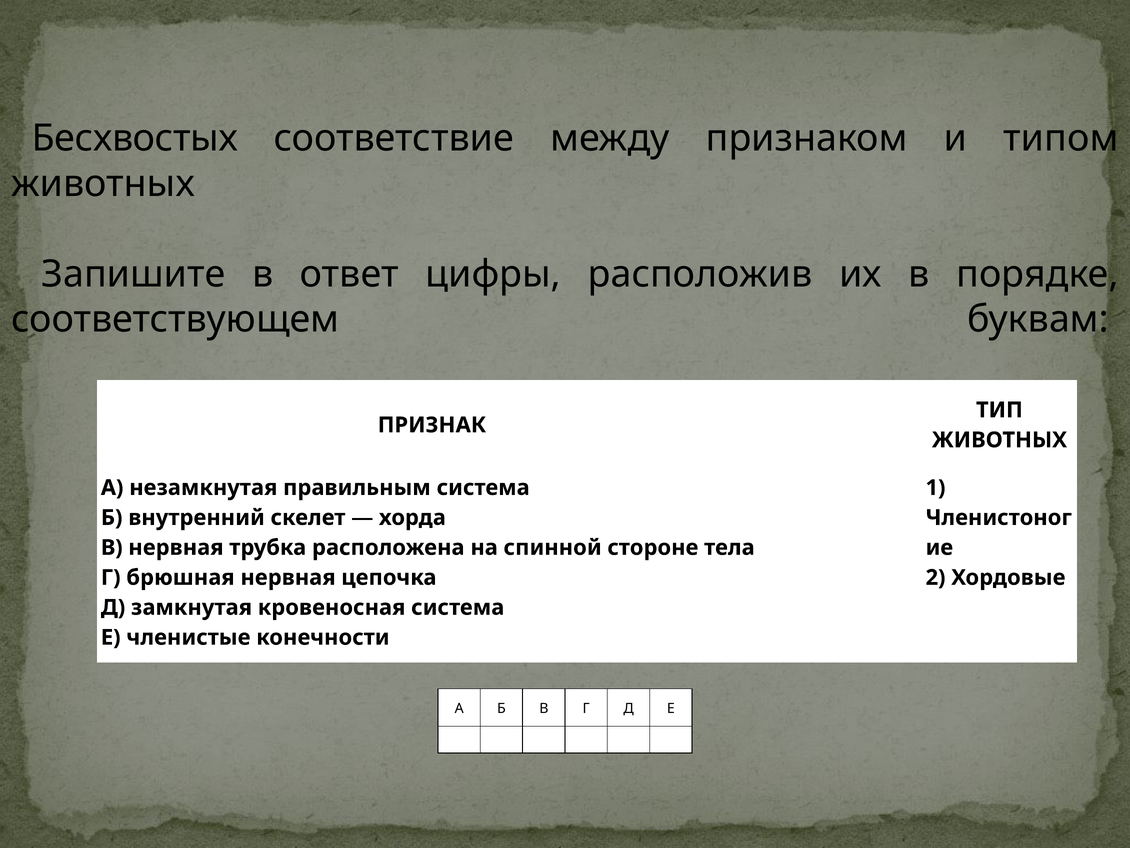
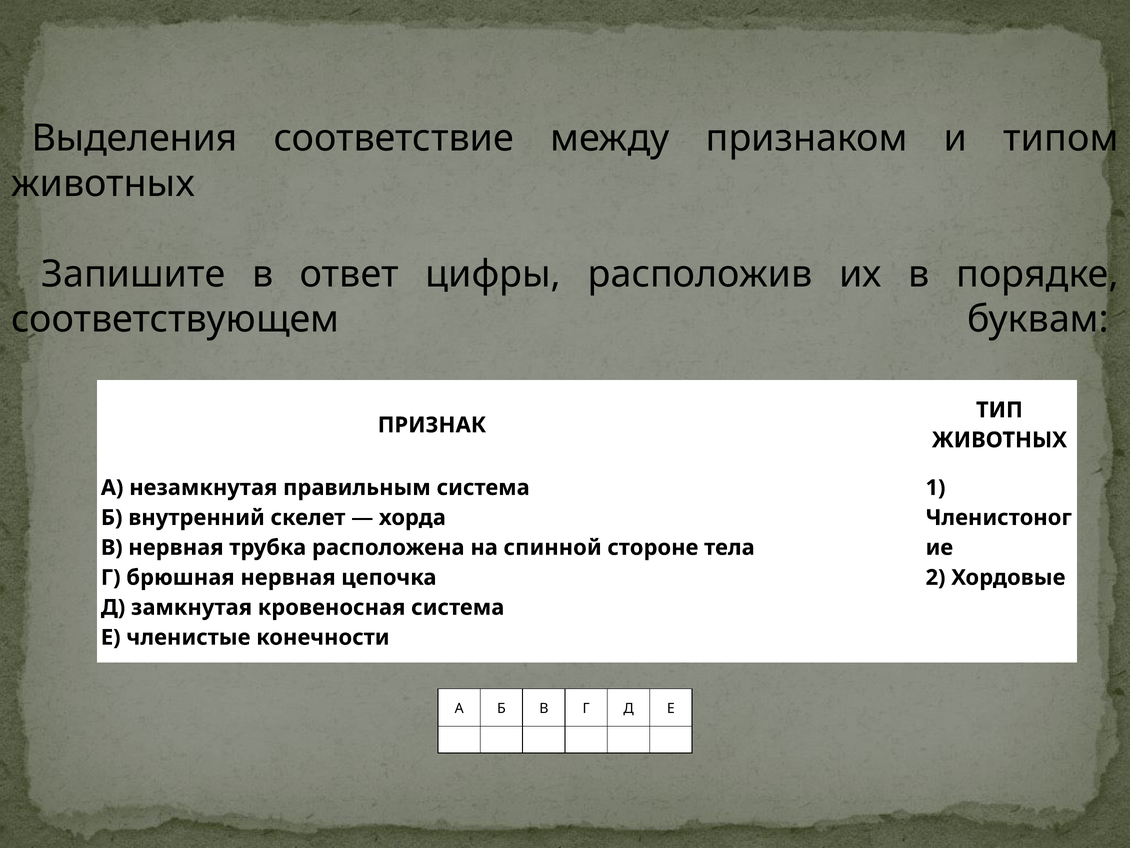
Бесхвостых: Бесхвостых -> Выделения
